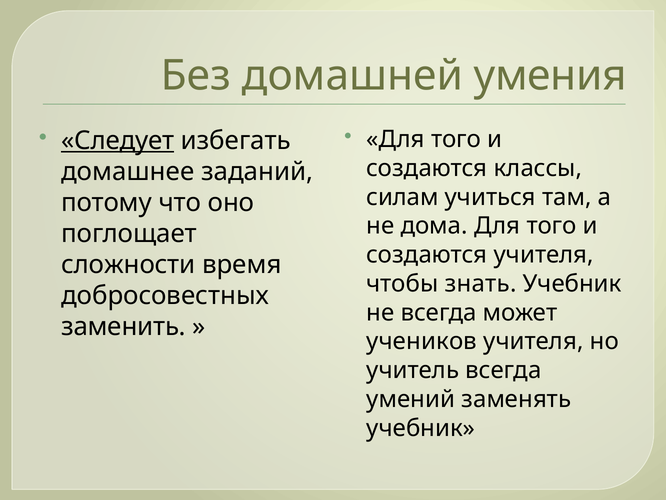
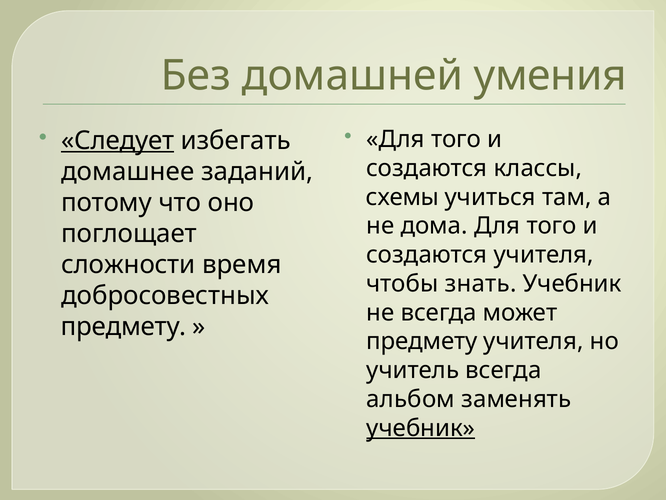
силам: силам -> схемы
заменить at (124, 327): заменить -> предмету
учеников at (422, 341): учеников -> предмету
умений: умений -> альбом
учебник at (421, 428) underline: none -> present
